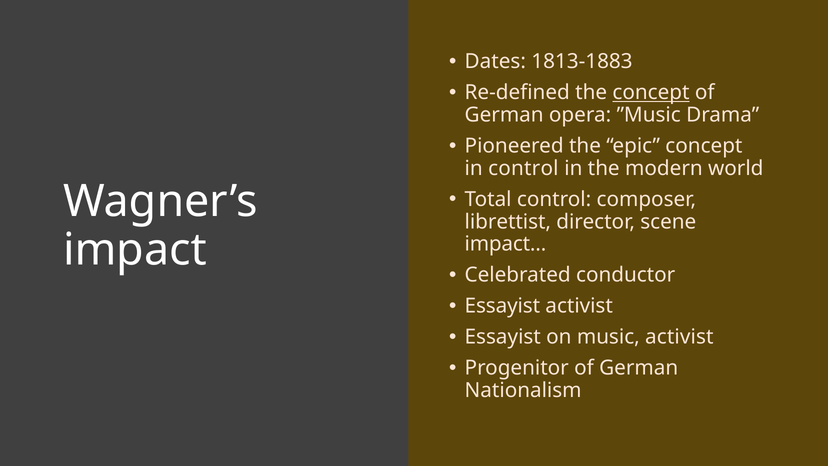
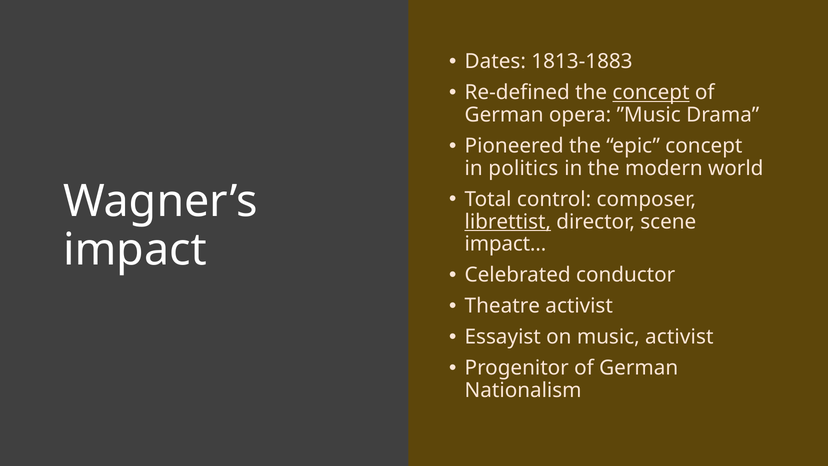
in control: control -> politics
librettist underline: none -> present
Essayist at (502, 306): Essayist -> Theatre
